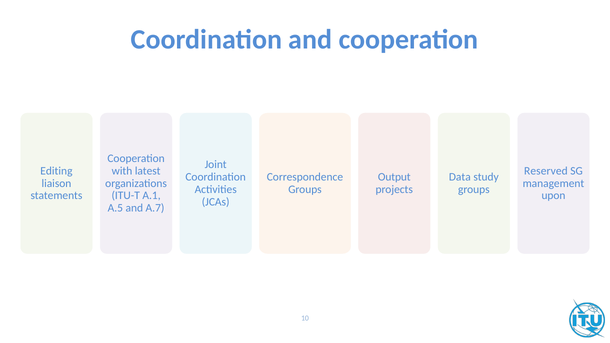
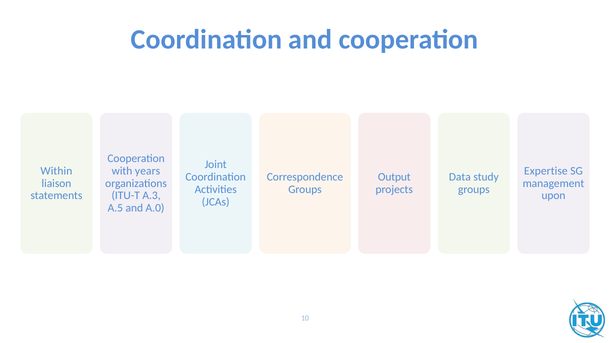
Editing: Editing -> Within
latest: latest -> years
Reserved: Reserved -> Expertise
A.1: A.1 -> A.3
A.7: A.7 -> A.0
